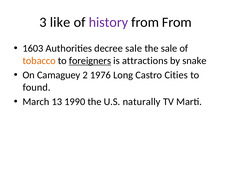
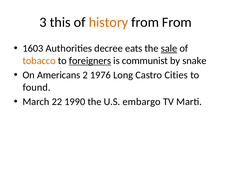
like: like -> this
history colour: purple -> orange
decree sale: sale -> eats
sale at (169, 48) underline: none -> present
attractions: attractions -> communist
Camaguey: Camaguey -> Americans
13: 13 -> 22
naturally: naturally -> embargo
